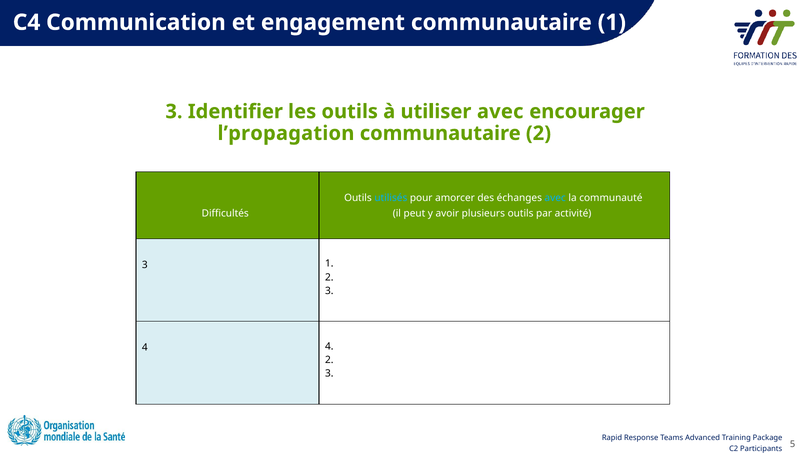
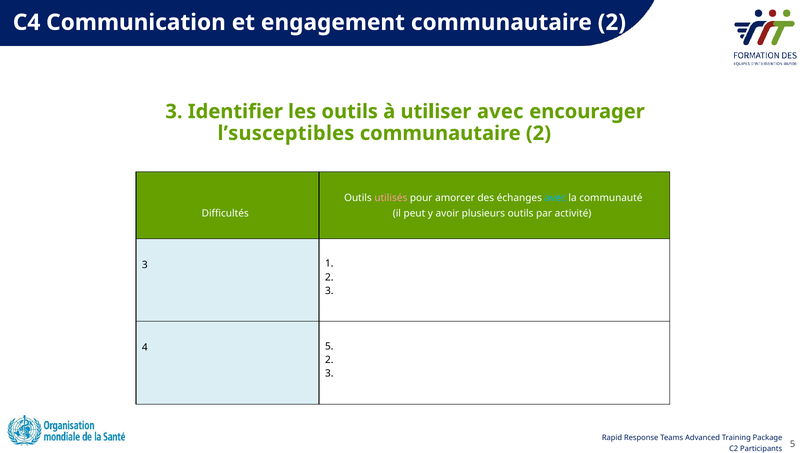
engagement communautaire 1: 1 -> 2
l’propagation: l’propagation -> l’susceptibles
utilisés colour: light blue -> pink
4 4: 4 -> 5
